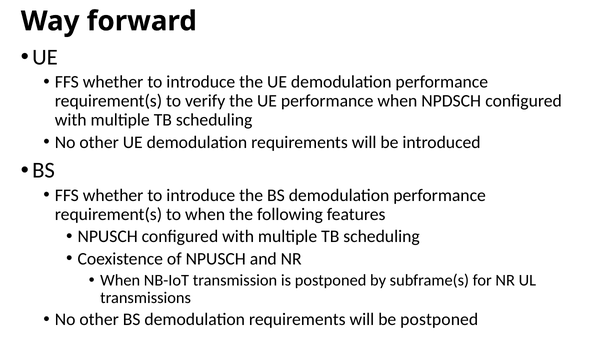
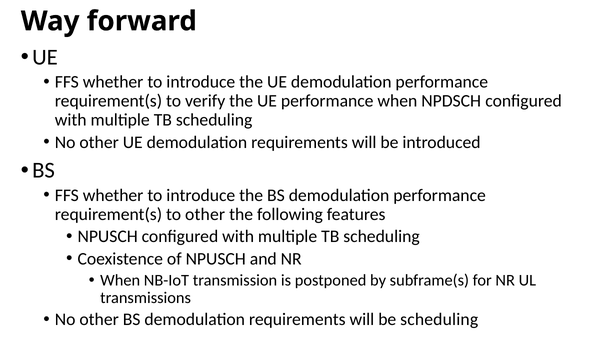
to when: when -> other
be postponed: postponed -> scheduling
